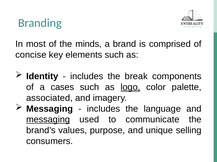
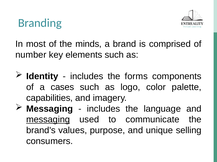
concise: concise -> number
break: break -> forms
logo underline: present -> none
associated: associated -> capabilities
